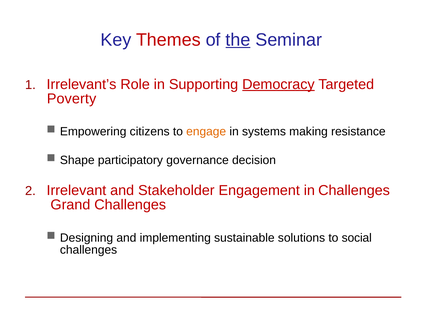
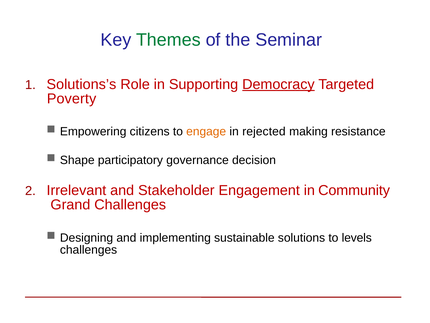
Themes colour: red -> green
the underline: present -> none
Irrelevant’s: Irrelevant’s -> Solutions’s
systems: systems -> rejected
in Challenges: Challenges -> Community
social: social -> levels
